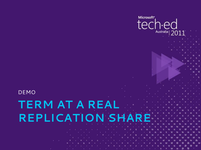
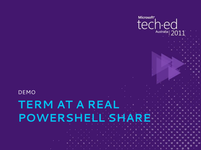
REPLICATION: REPLICATION -> POWERSHELL
